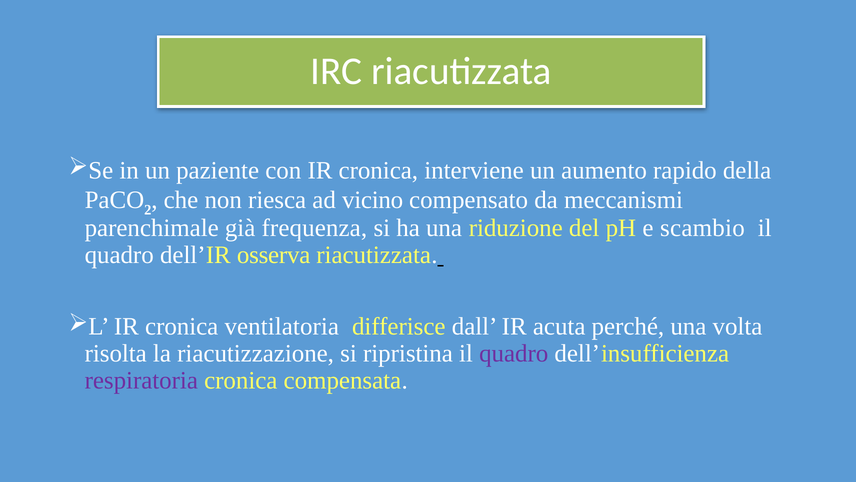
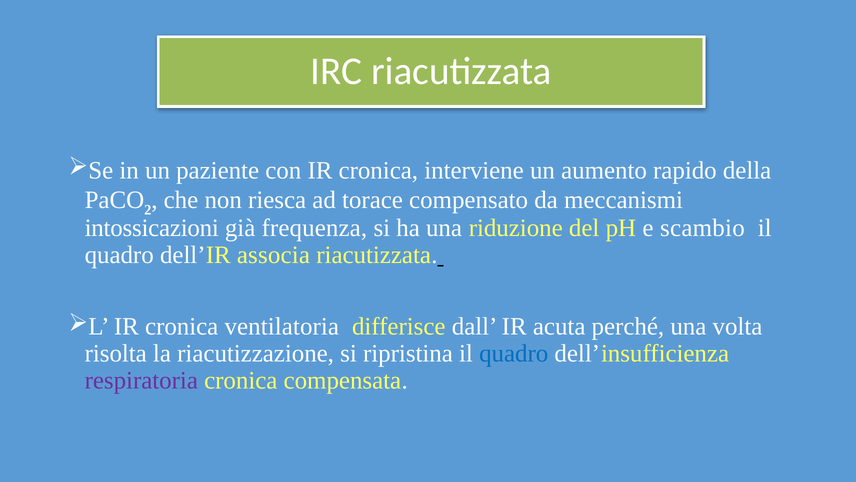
vicino: vicino -> torace
parenchimale: parenchimale -> intossicazioni
osserva: osserva -> associa
quadro at (514, 353) colour: purple -> blue
